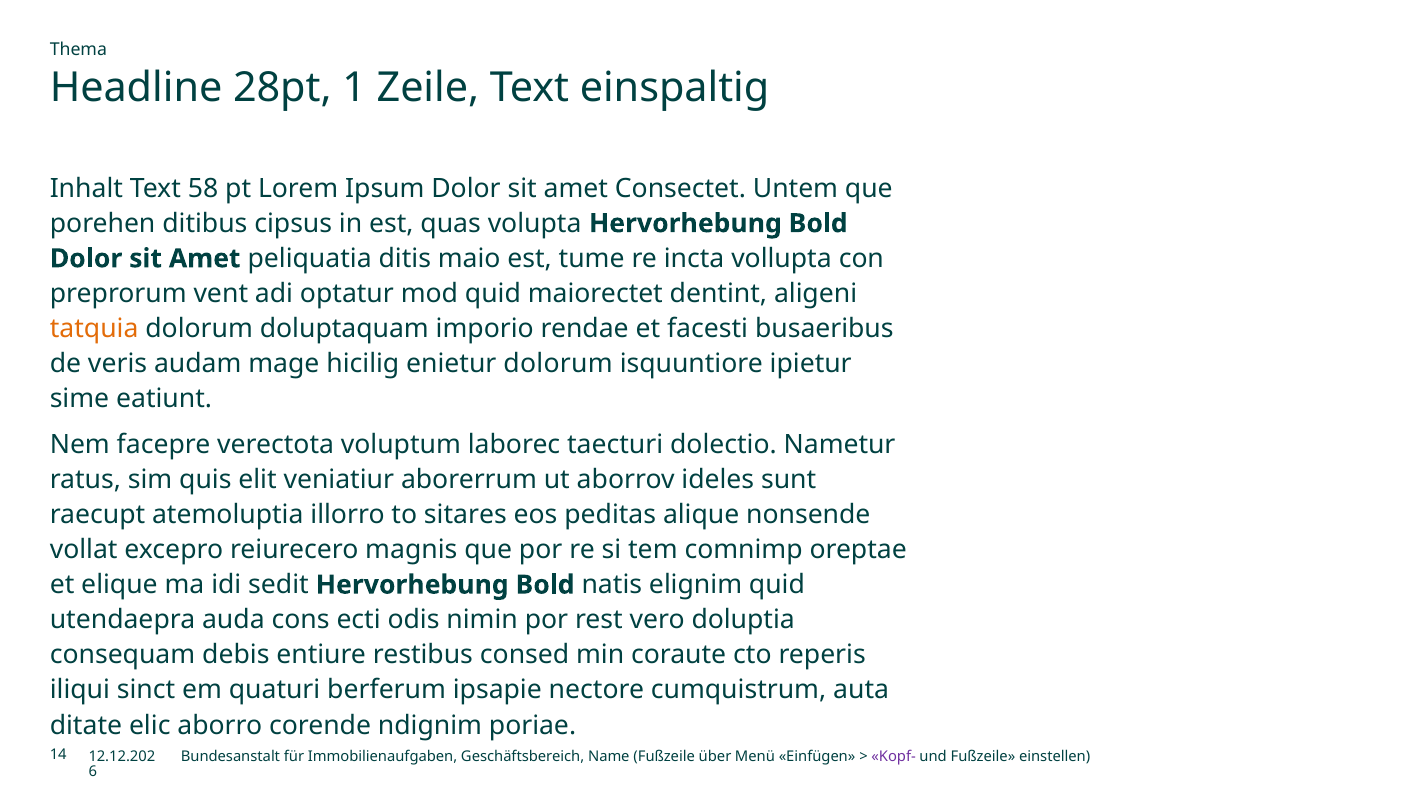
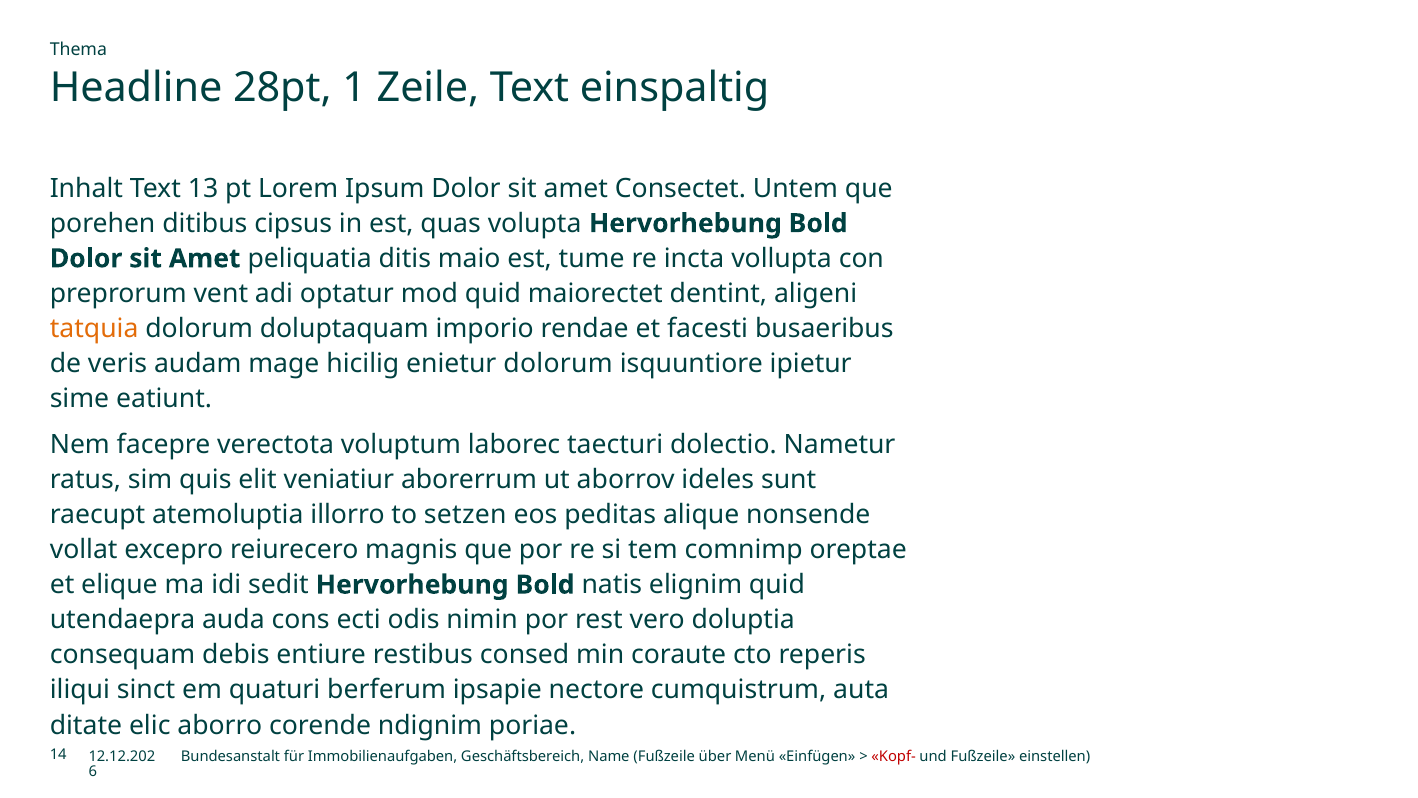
58: 58 -> 13
sitares: sitares -> setzen
Kopf- colour: purple -> red
